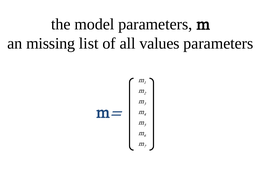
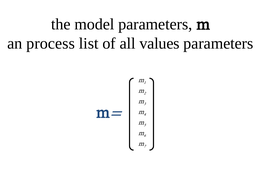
missing: missing -> process
